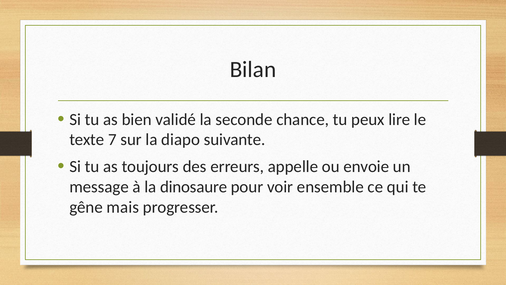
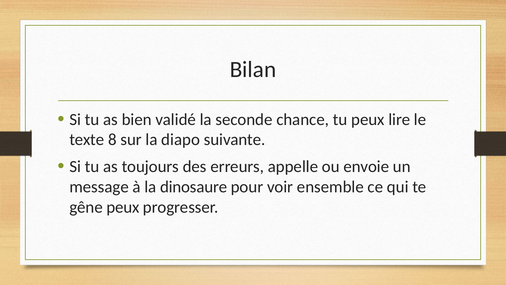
7: 7 -> 8
gêne mais: mais -> peux
